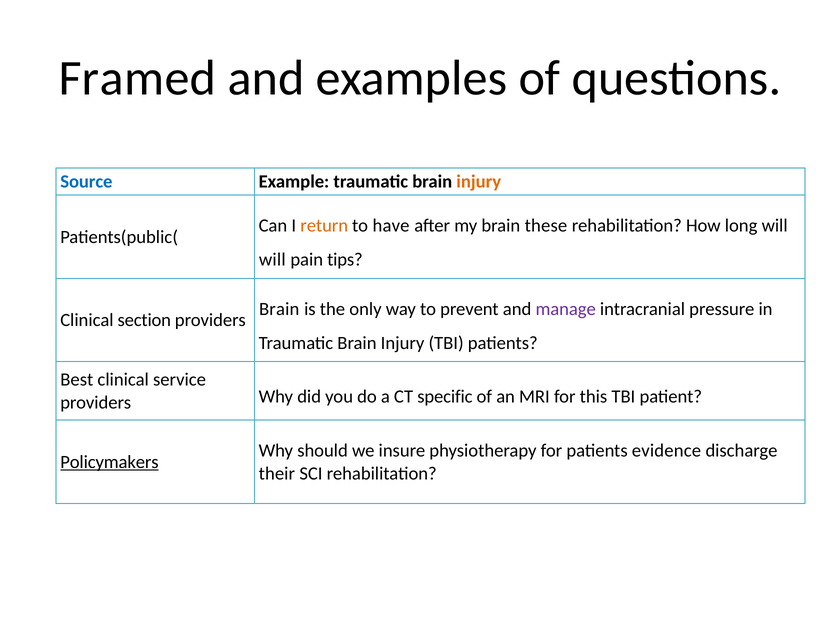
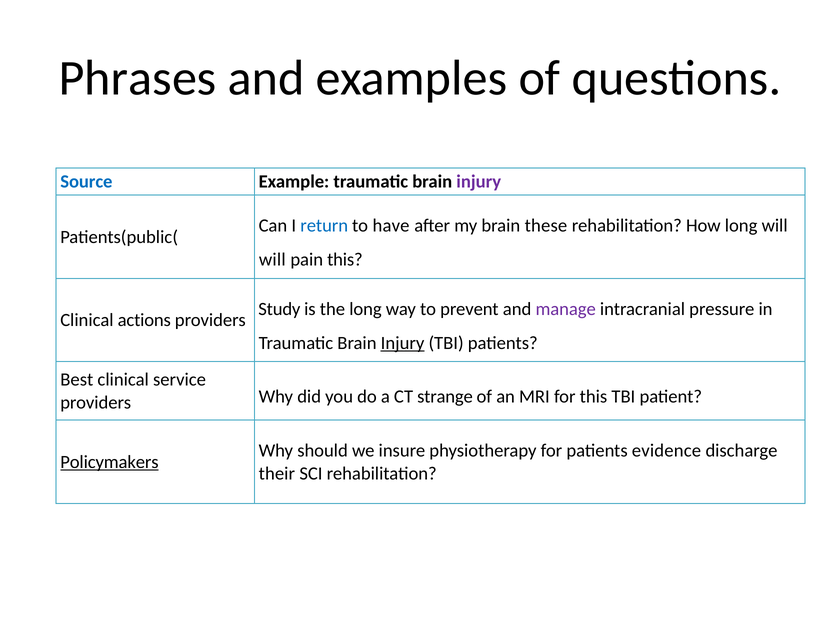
Framed: Framed -> Phrases
injury at (479, 182) colour: orange -> purple
return colour: orange -> blue
pain tips: tips -> this
Brain at (279, 309): Brain -> Study
the only: only -> long
section: section -> actions
Injury at (403, 343) underline: none -> present
specific: specific -> strange
